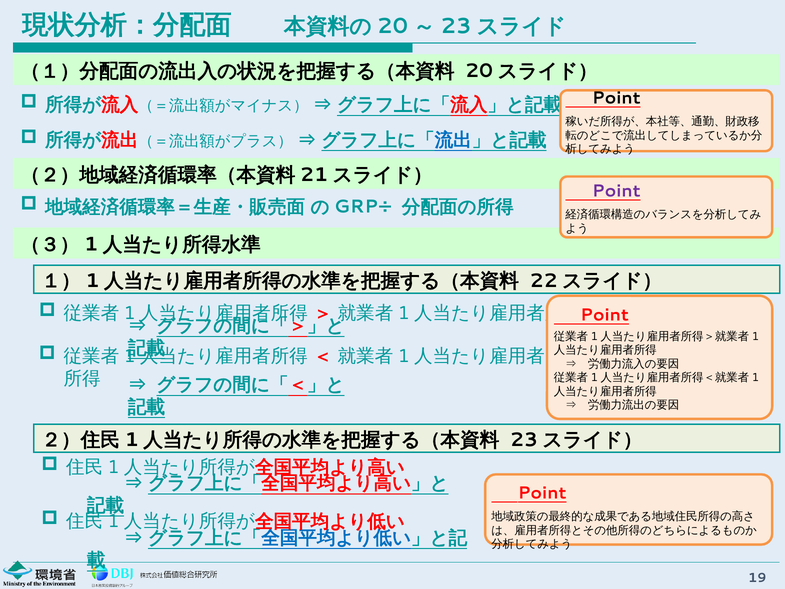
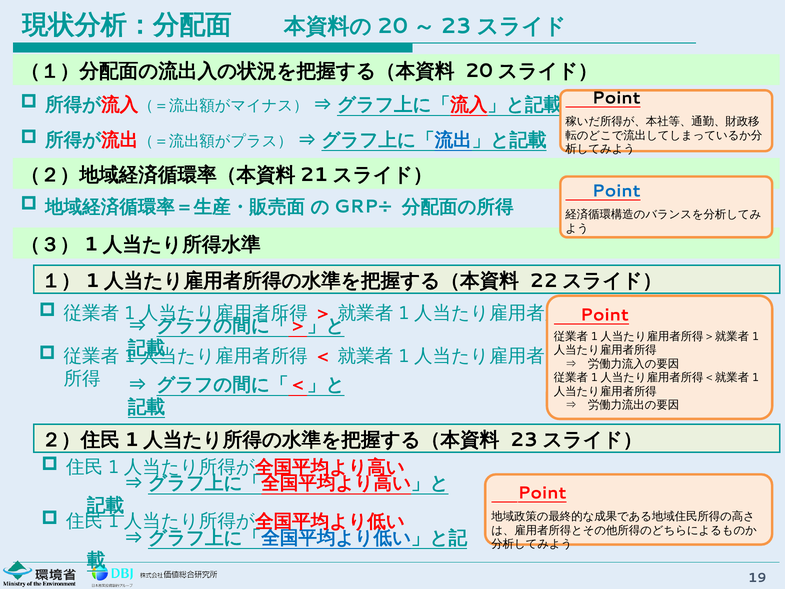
Point at (616, 191) colour: purple -> blue
